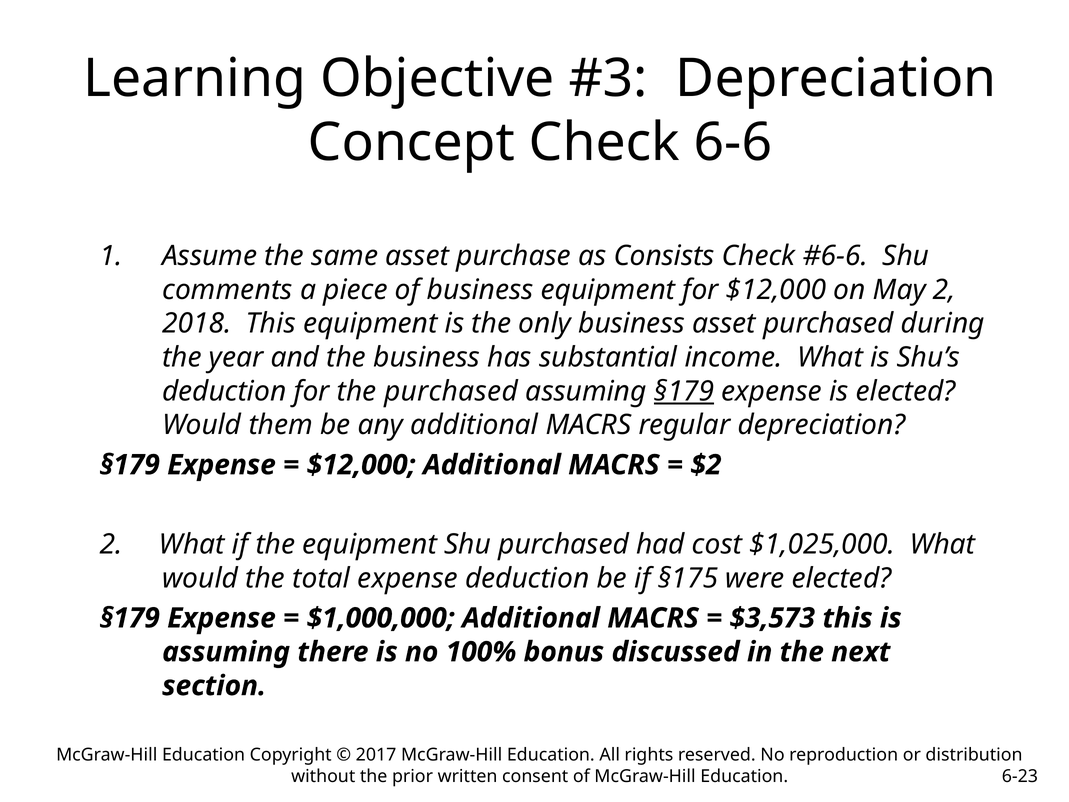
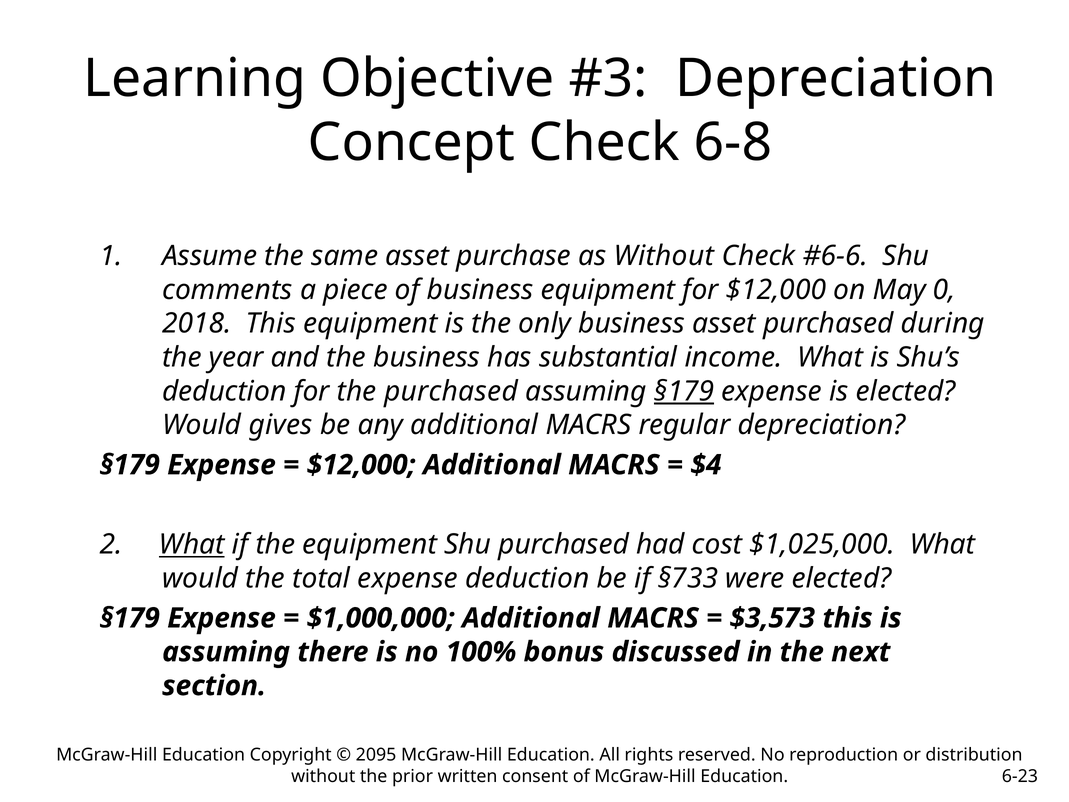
6-6: 6-6 -> 6-8
as Consists: Consists -> Without
May 2: 2 -> 0
them: them -> gives
$2: $2 -> $4
What at (192, 544) underline: none -> present
§175: §175 -> §733
2017: 2017 -> 2095
